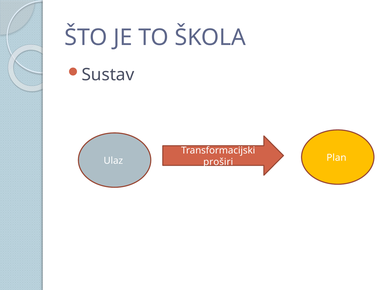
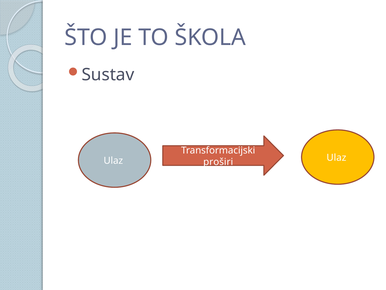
Ulaz Plan: Plan -> Ulaz
